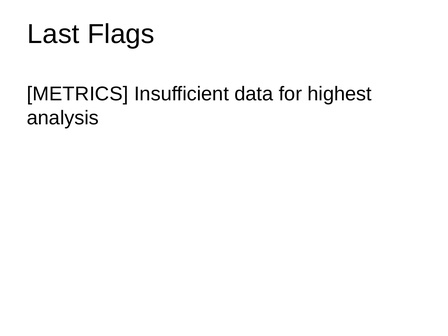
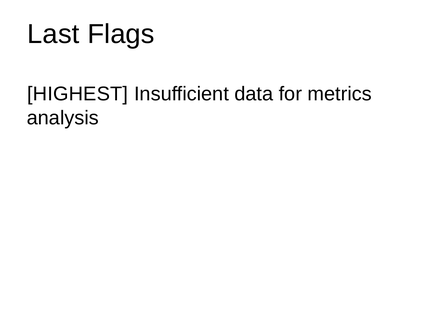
METRICS: METRICS -> HIGHEST
highest: highest -> metrics
